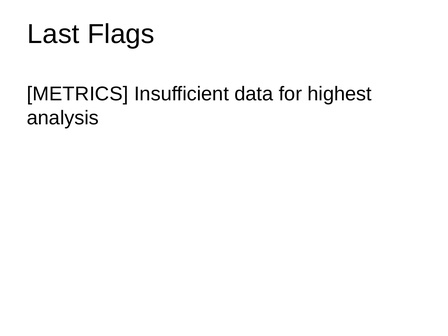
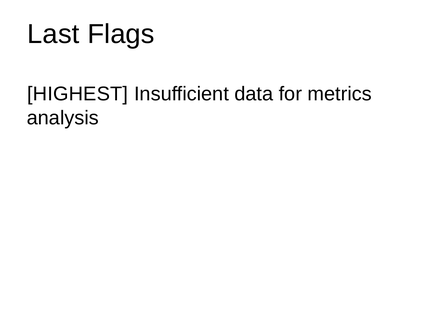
METRICS: METRICS -> HIGHEST
highest: highest -> metrics
